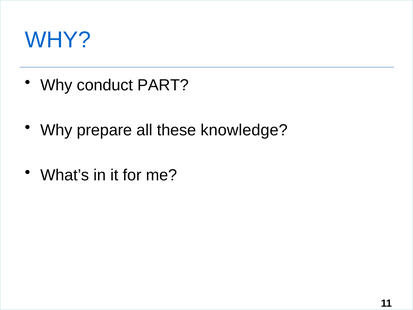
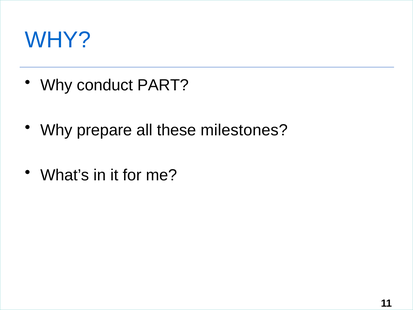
knowledge: knowledge -> milestones
